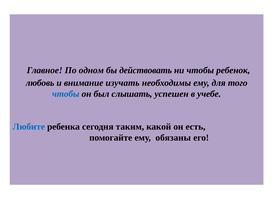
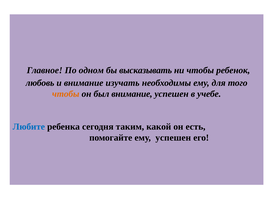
действовать: действовать -> высказывать
чтобы at (66, 94) colour: blue -> orange
был слышать: слышать -> внимание
ему обязаны: обязаны -> успешен
